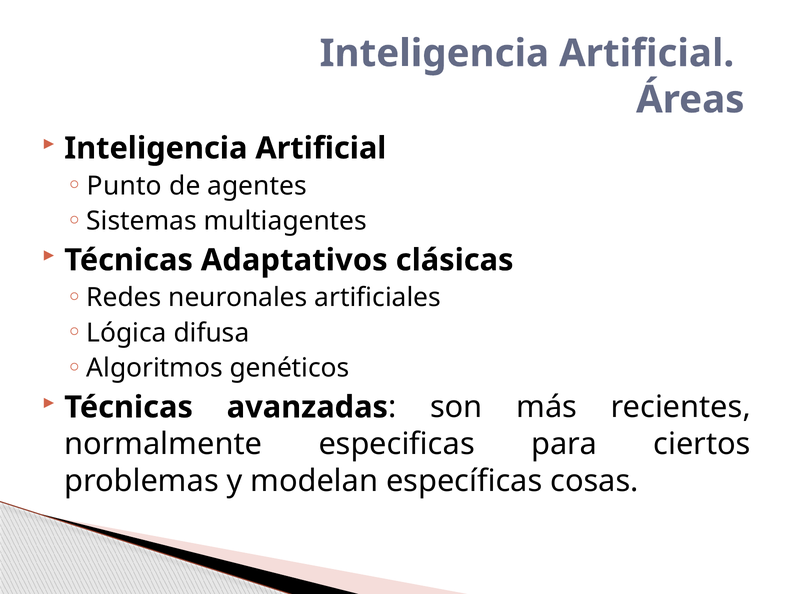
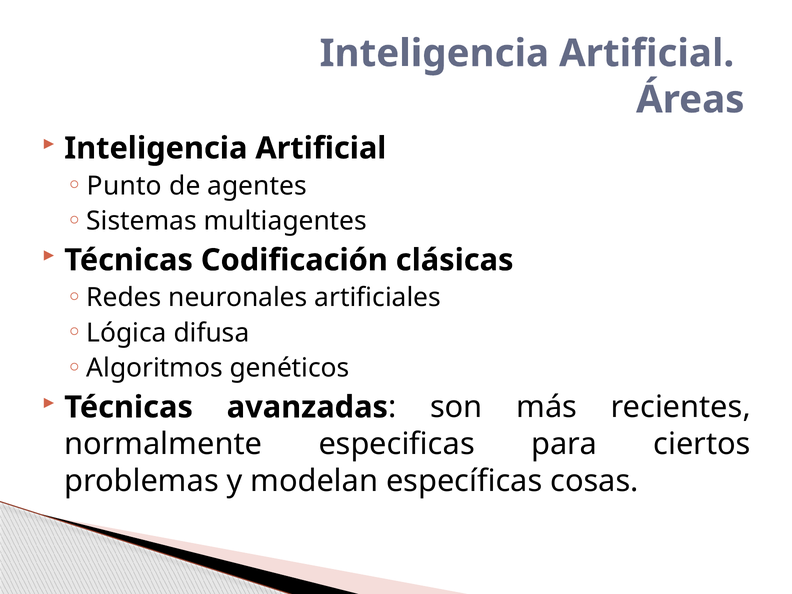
Adaptativos: Adaptativos -> Codificación
